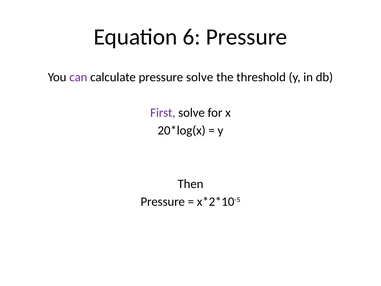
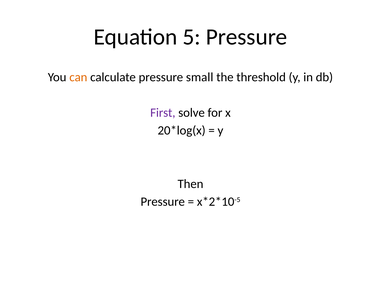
6: 6 -> 5
can colour: purple -> orange
pressure solve: solve -> small
